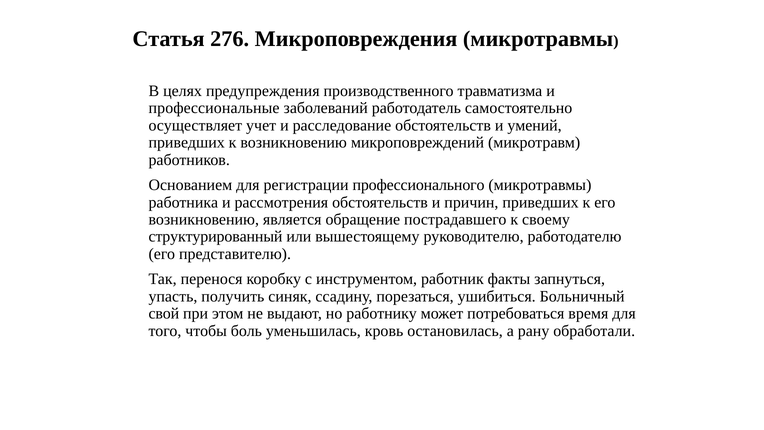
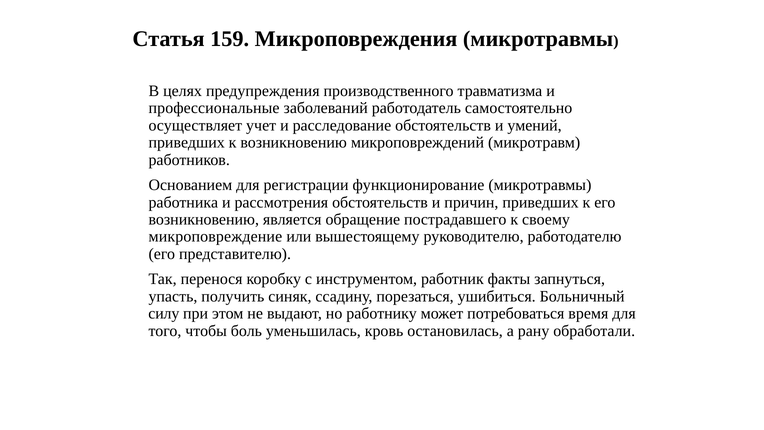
276: 276 -> 159
профессионального: профессионального -> функционирование
структурированный: структурированный -> микроповреждение
свой: свой -> силу
